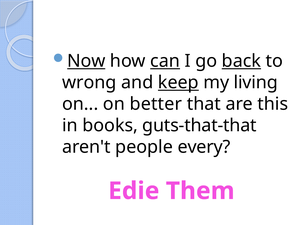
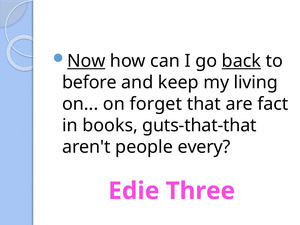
can underline: present -> none
wrong: wrong -> before
keep underline: present -> none
better: better -> forget
this: this -> fact
Them: Them -> Three
